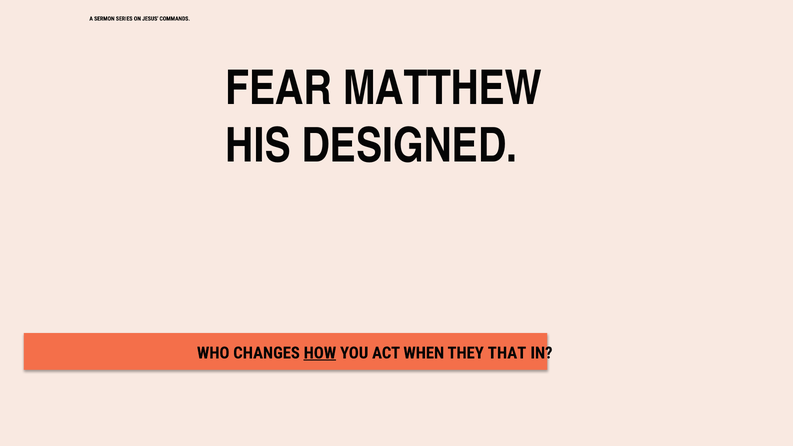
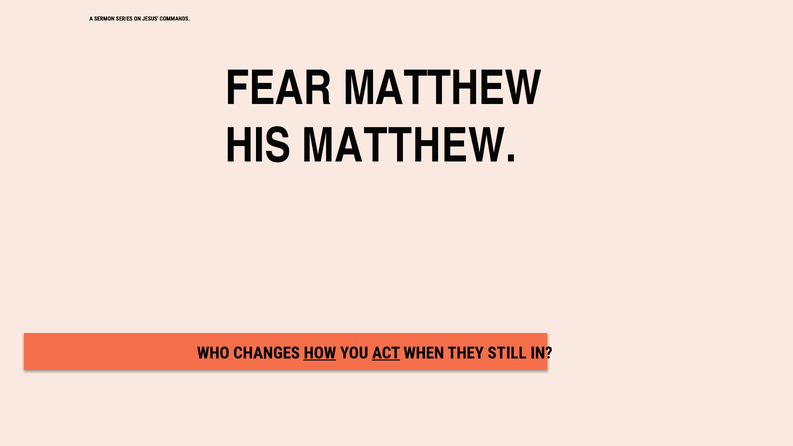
HIS DESIGNED: DESIGNED -> MATTHEW
ACT underline: none -> present
THAT: THAT -> STILL
